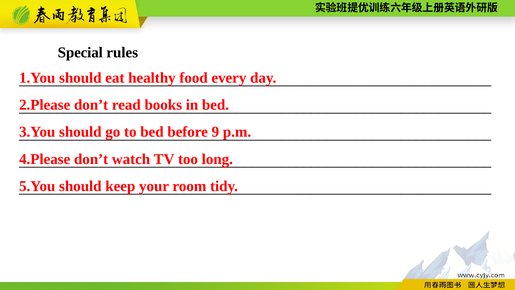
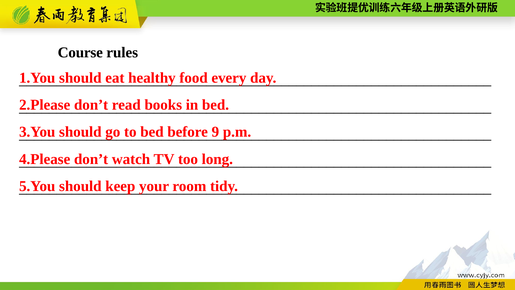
Special: Special -> Course
